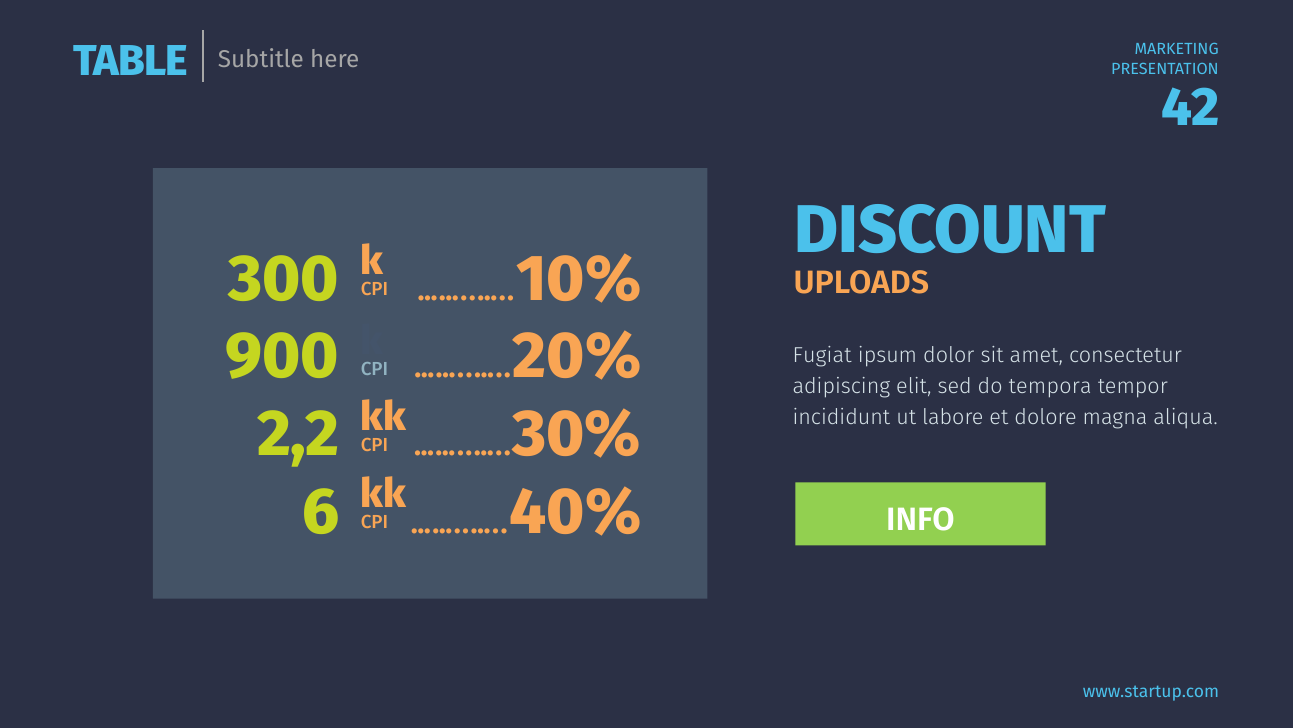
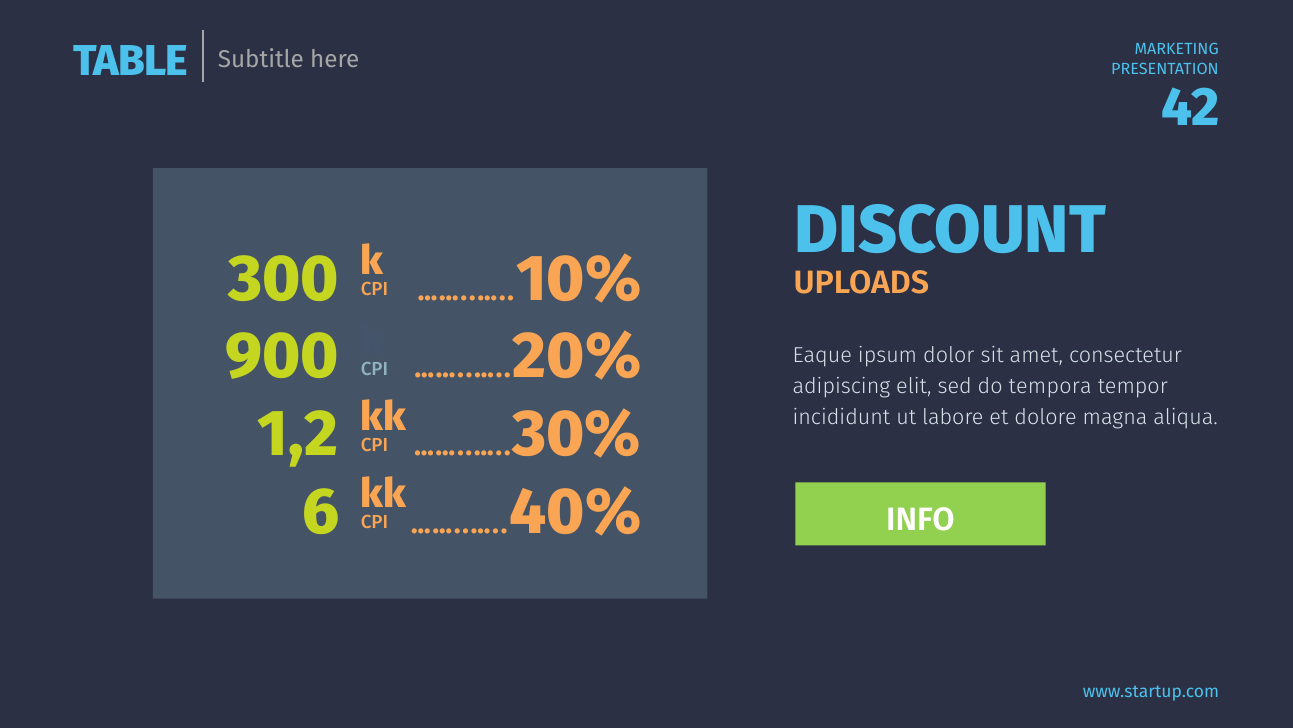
Fugiat: Fugiat -> Eaque
2,2: 2,2 -> 1,2
